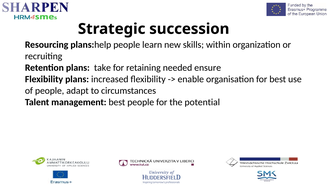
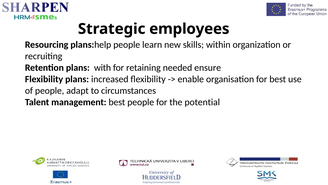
succession: succession -> employees
take: take -> with
